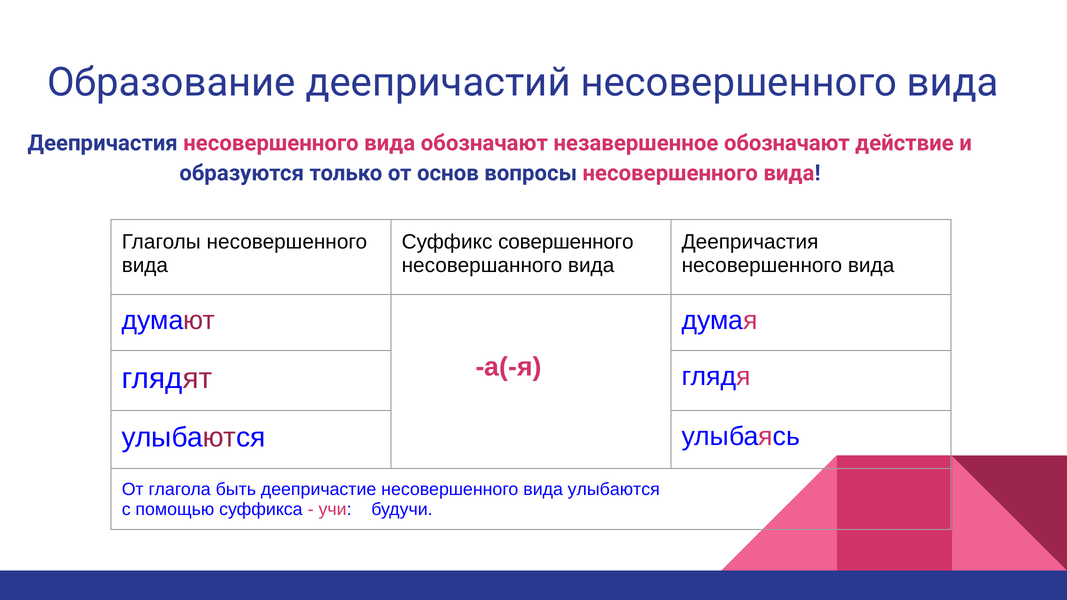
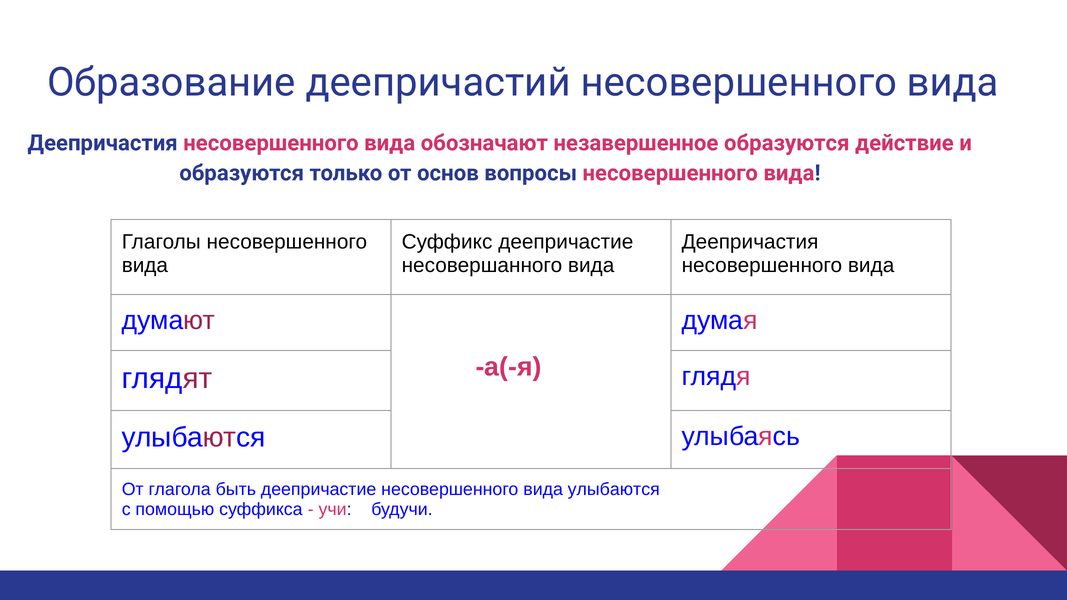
незавершенное обозначают: обозначают -> образуются
Суффикс совершенного: совершенного -> деепричастие
